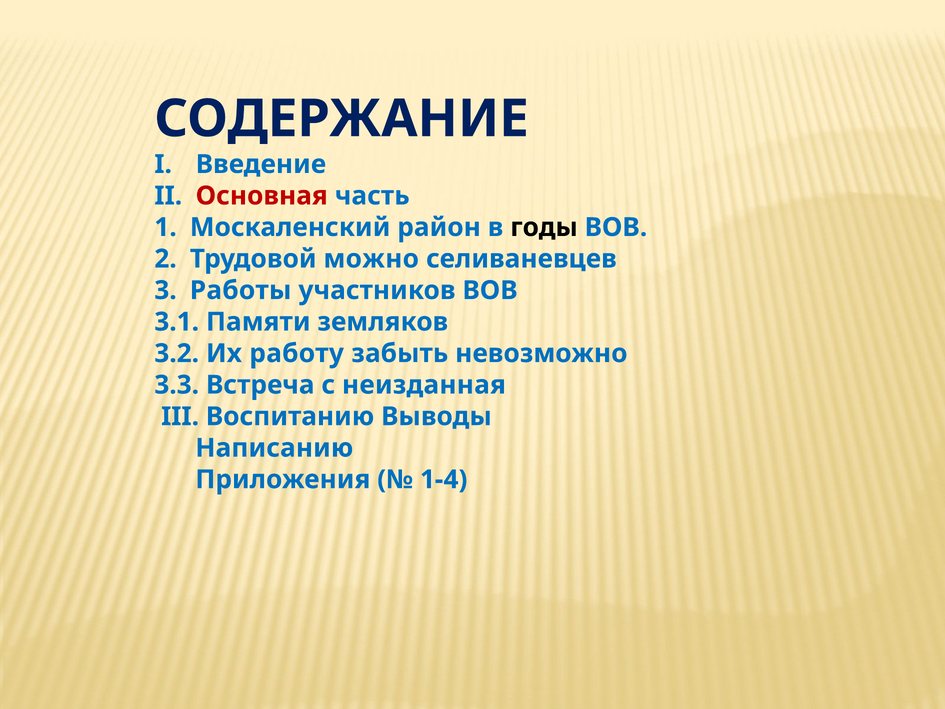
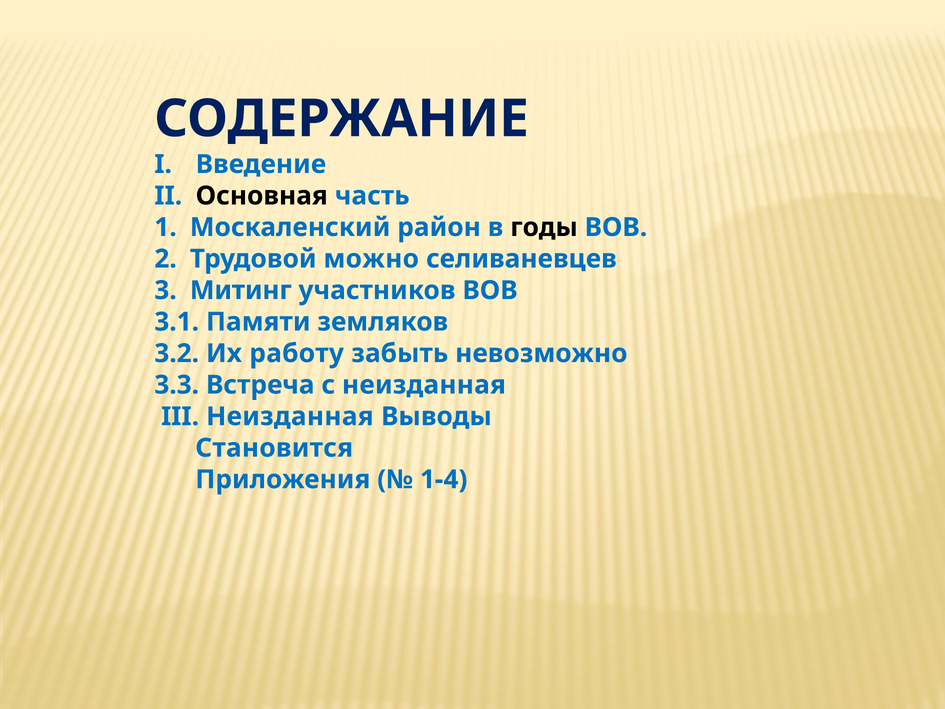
Основная colour: red -> black
Работы: Работы -> Митинг
III Воспитанию: Воспитанию -> Неизданная
Написанию: Написанию -> Становится
